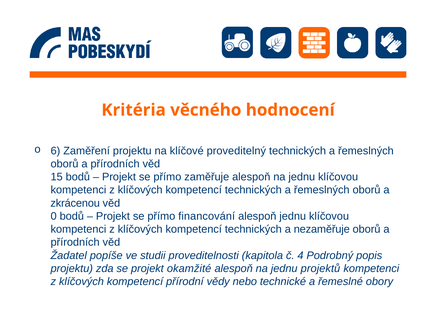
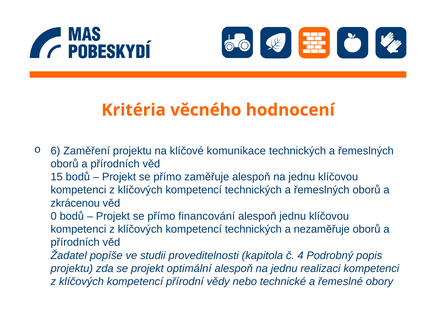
proveditelný: proveditelný -> komunikace
okamžité: okamžité -> optimální
projektů: projektů -> realizaci
